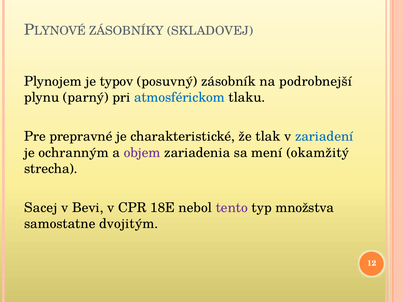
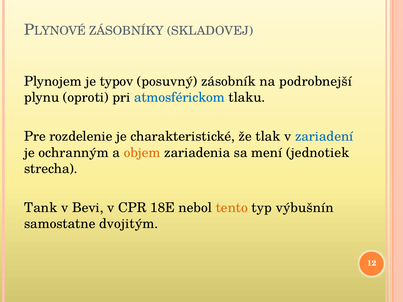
parný: parný -> oproti
prepravné: prepravné -> rozdelenie
objem colour: purple -> orange
okamžitý: okamžitý -> jednotiek
Sacej: Sacej -> Tank
tento colour: purple -> orange
množstva: množstva -> výbušnín
